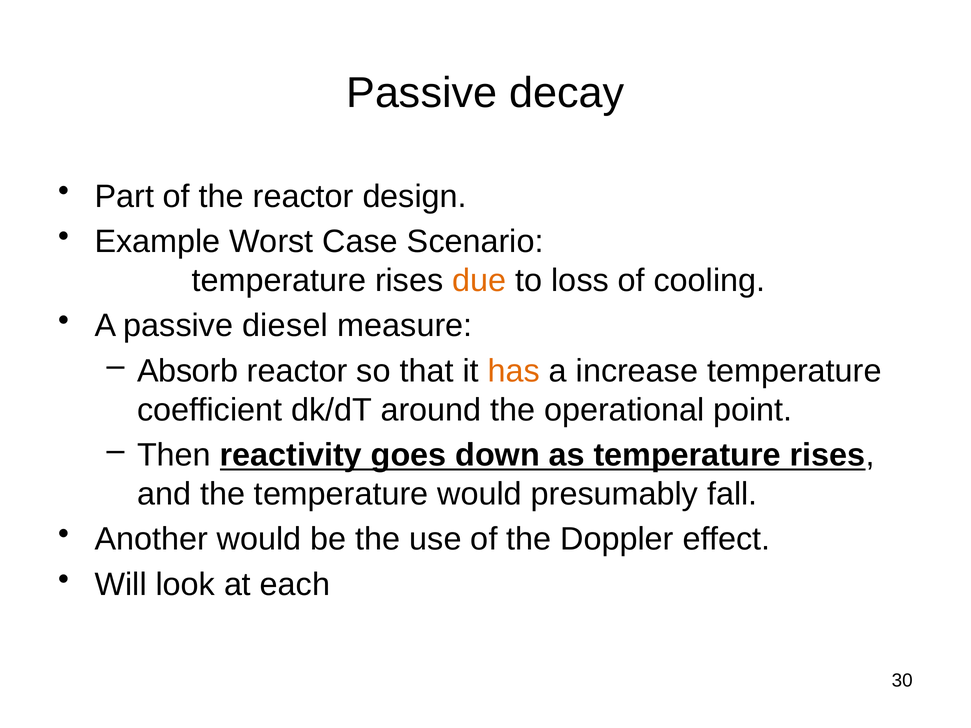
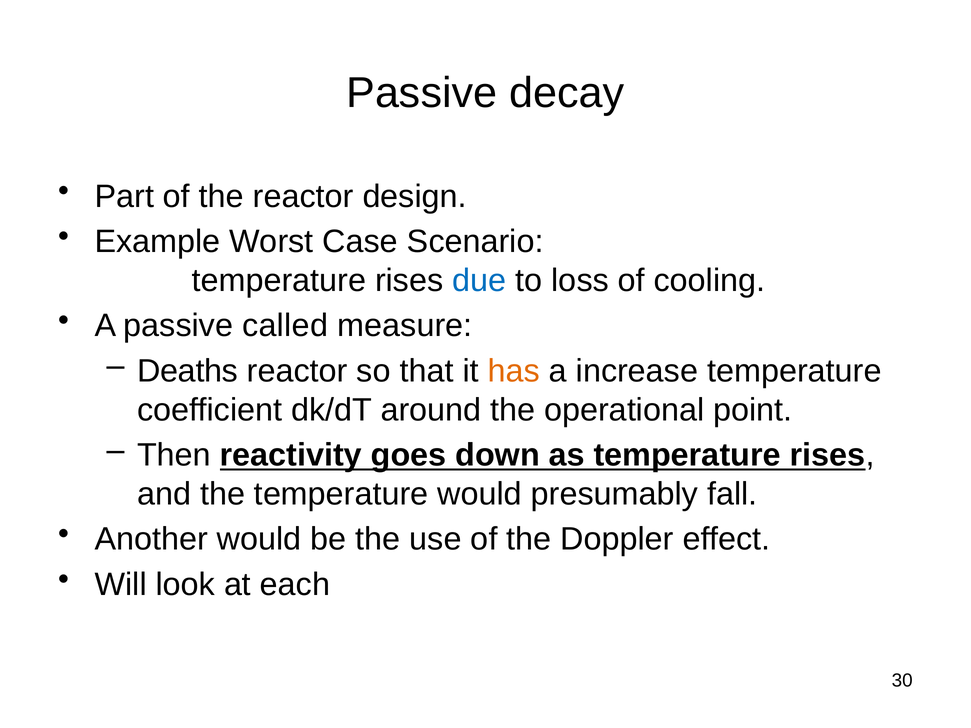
due colour: orange -> blue
diesel: diesel -> called
Absorb: Absorb -> Deaths
